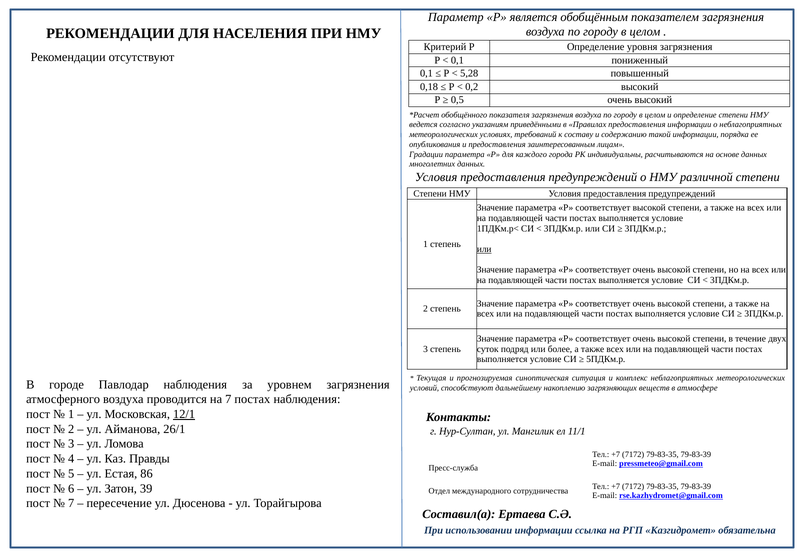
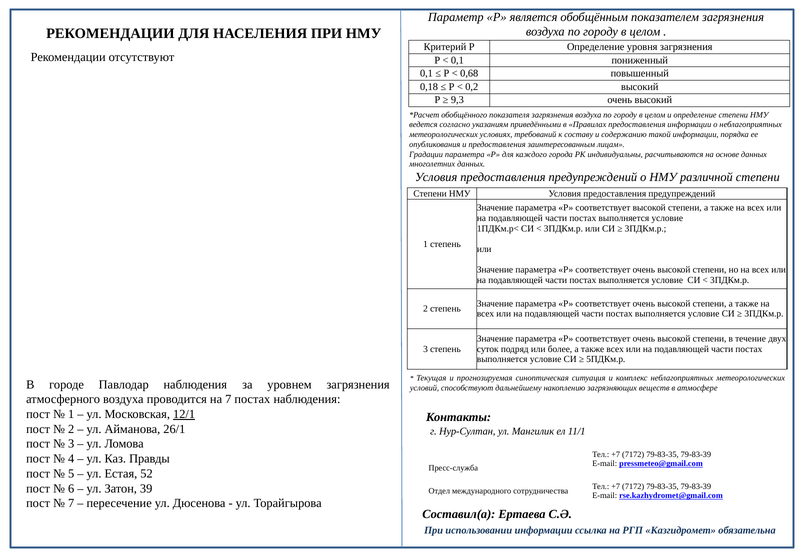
5,28: 5,28 -> 0,68
0,5: 0,5 -> 9,3
или at (484, 249) underline: present -> none
86: 86 -> 52
